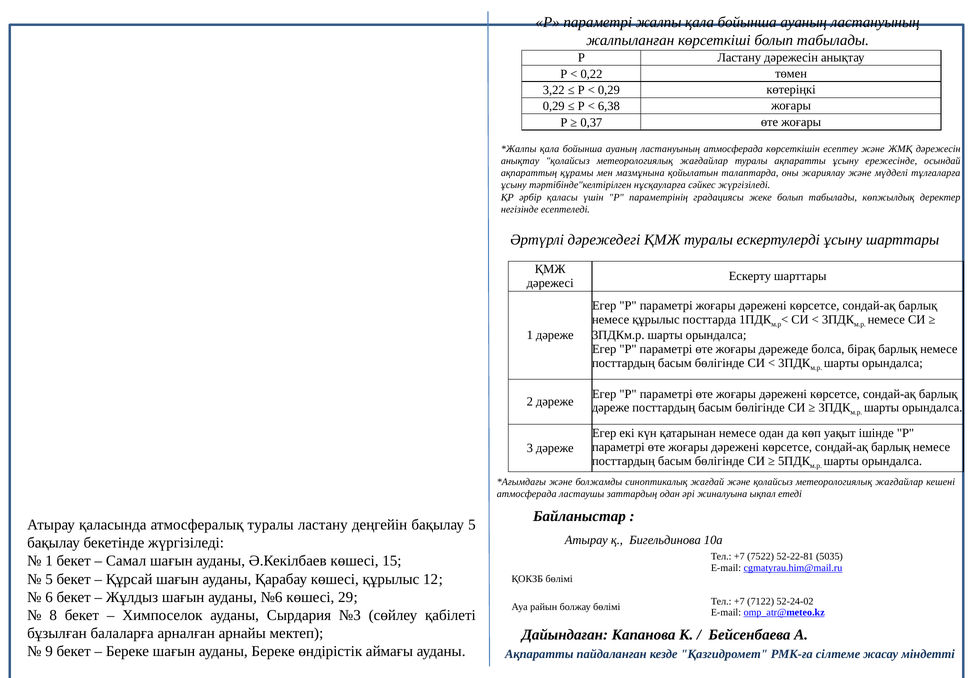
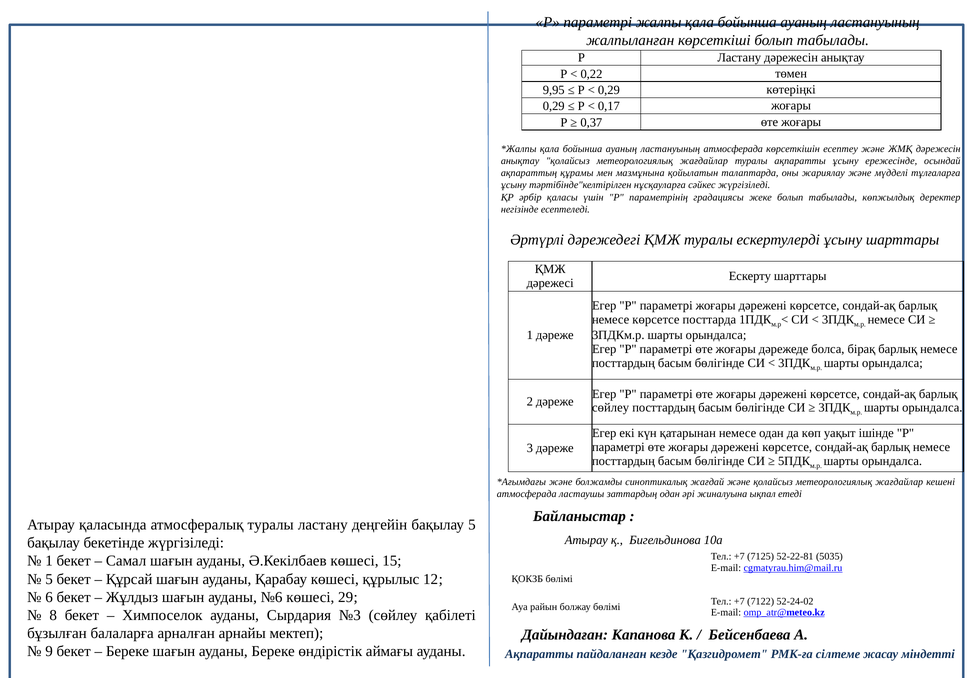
3,22: 3,22 -> 9,95
6,38: 6,38 -> 0,17
немесе құрылыс: құрылыс -> көрсетсе
дәреже at (611, 408): дәреже -> сөйлеу
7522: 7522 -> 7125
